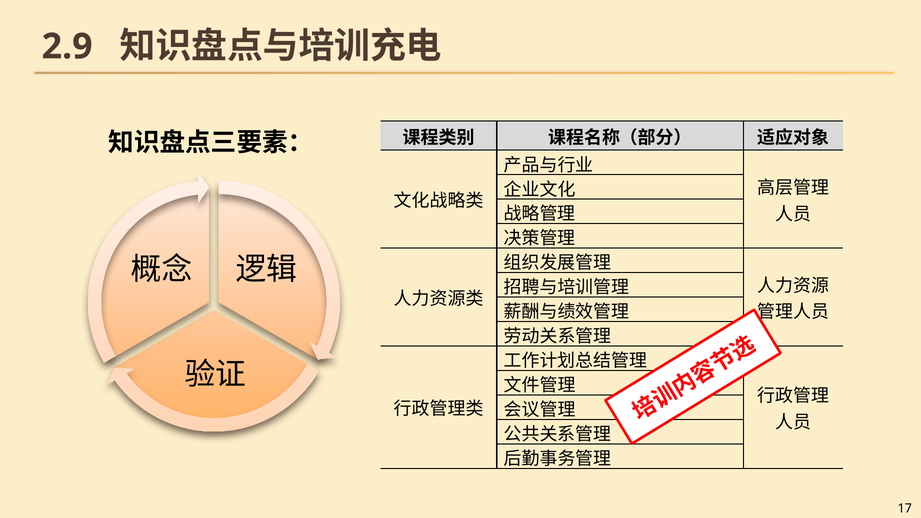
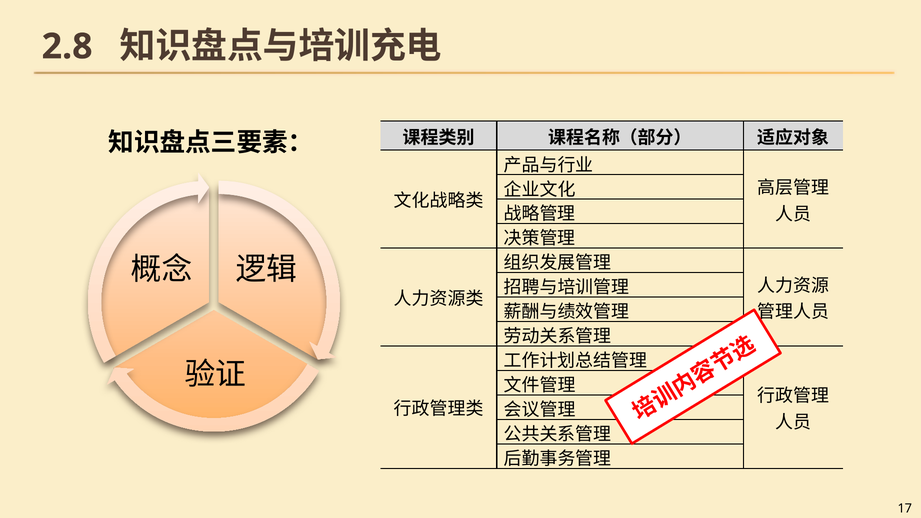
2.9: 2.9 -> 2.8
